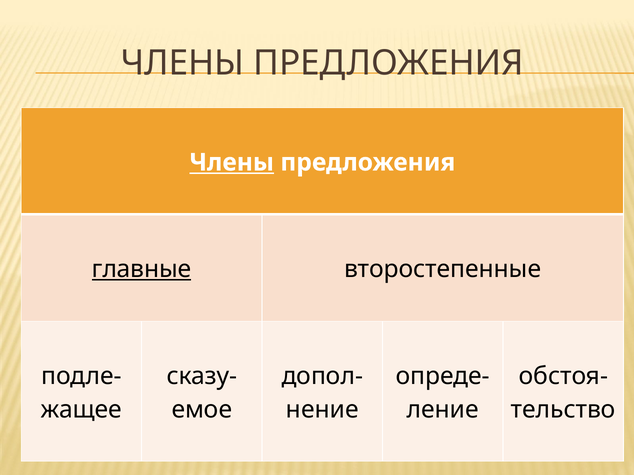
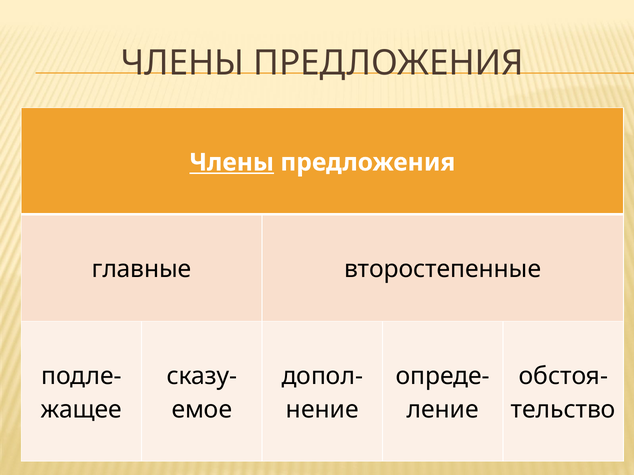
главные underline: present -> none
